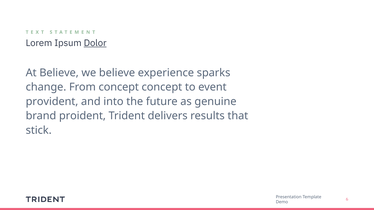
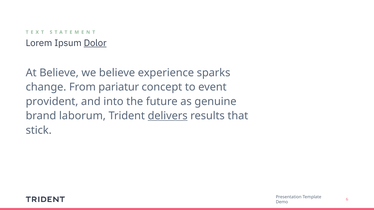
From concept: concept -> pariatur
proident: proident -> laborum
delivers underline: none -> present
